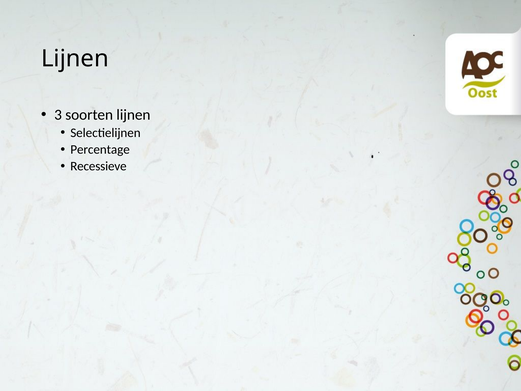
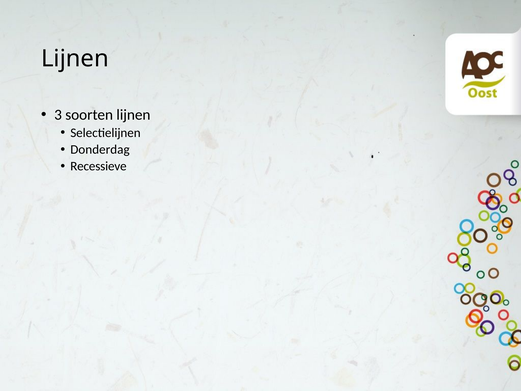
Percentage: Percentage -> Donderdag
